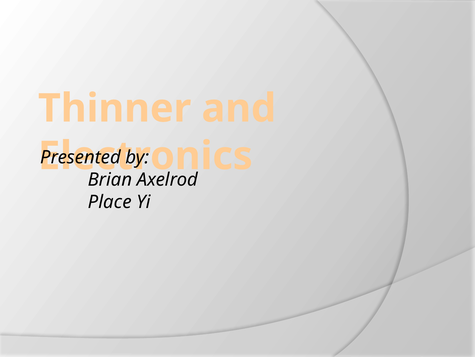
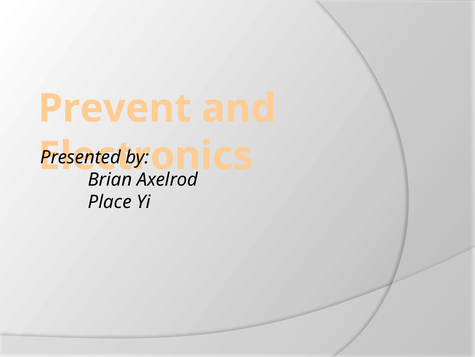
Thinner: Thinner -> Prevent
